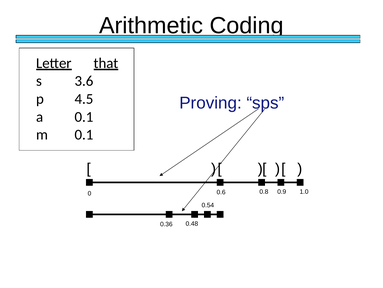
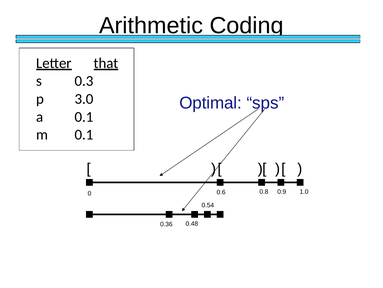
3.6: 3.6 -> 0.3
4.5: 4.5 -> 3.0
Proving: Proving -> Optimal
